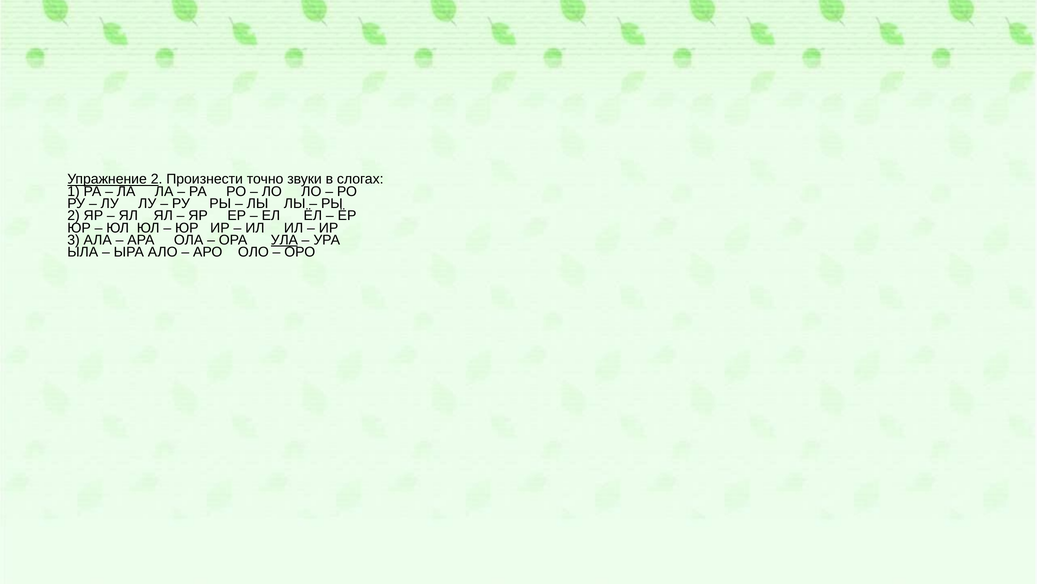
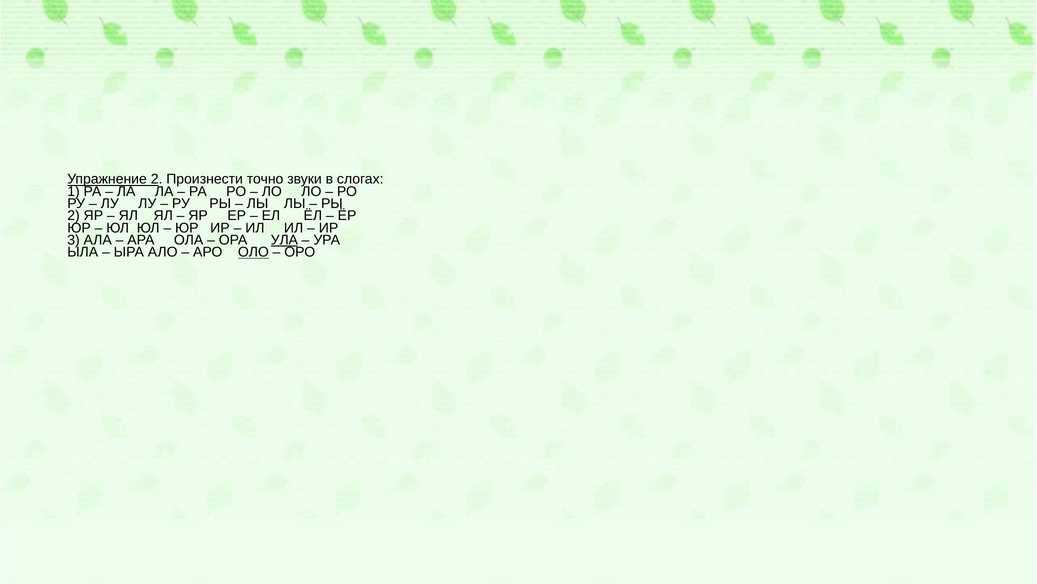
ОЛО underline: none -> present
